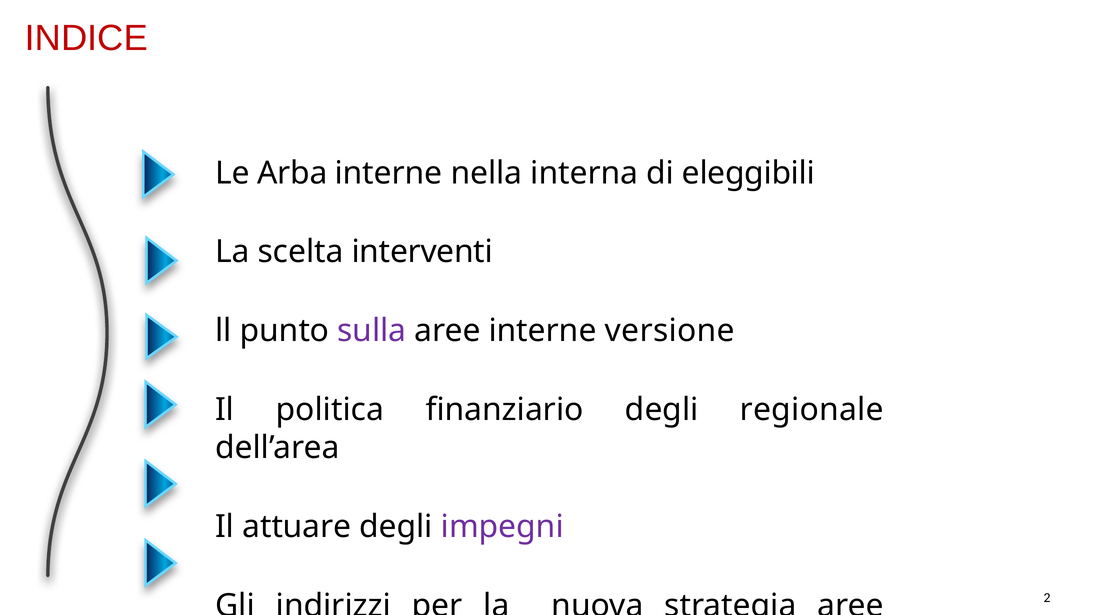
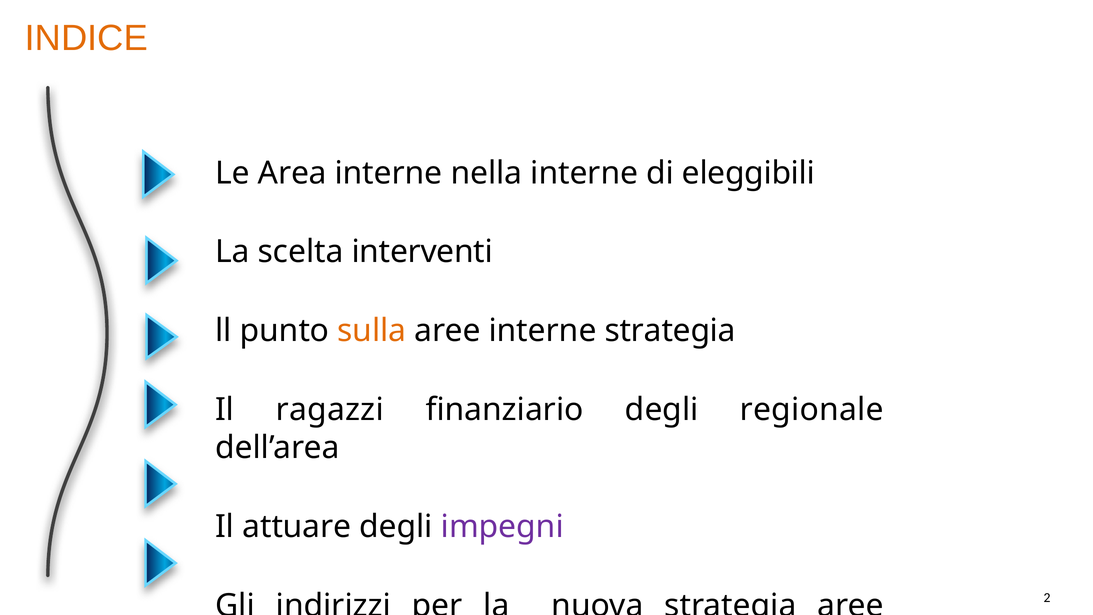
INDICE colour: red -> orange
Arba: Arba -> Area
nella interna: interna -> interne
sulla colour: purple -> orange
interne versione: versione -> strategia
politica: politica -> ragazzi
